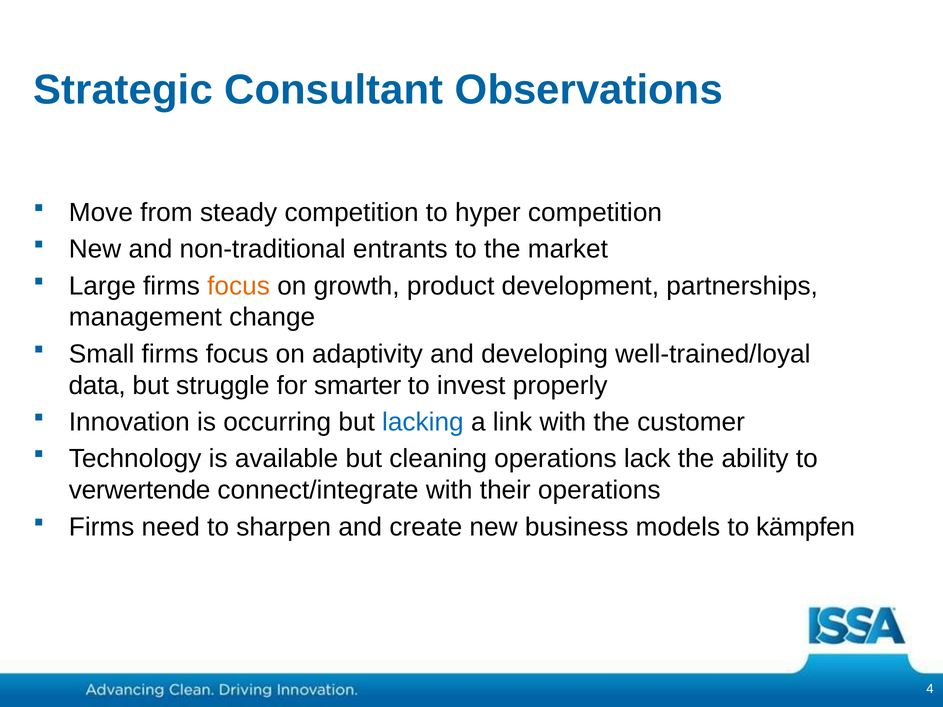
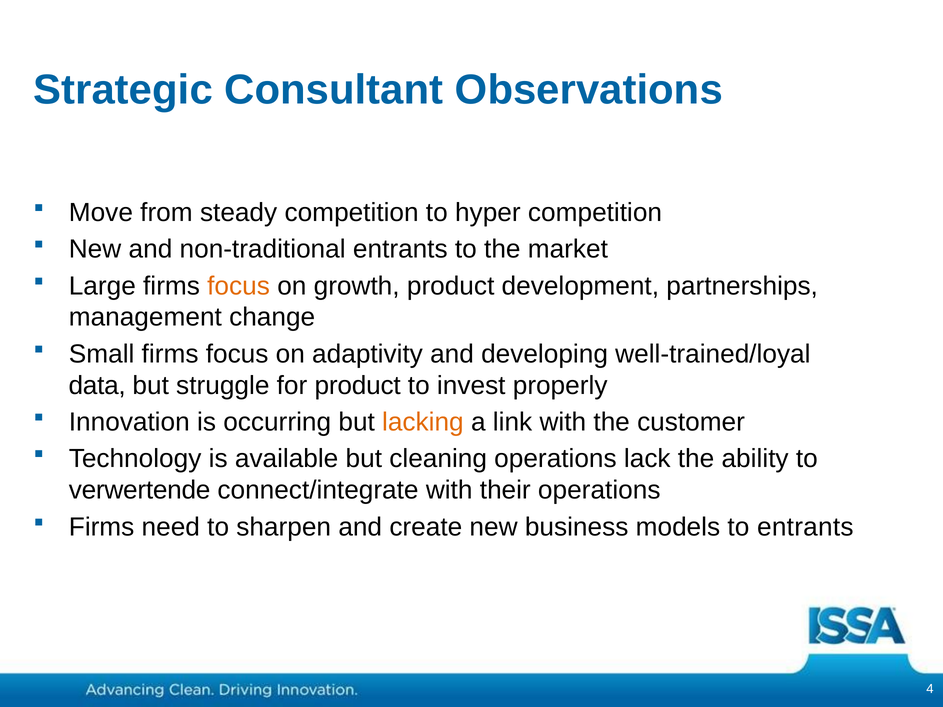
for smarter: smarter -> product
lacking colour: blue -> orange
to kämpfen: kämpfen -> entrants
